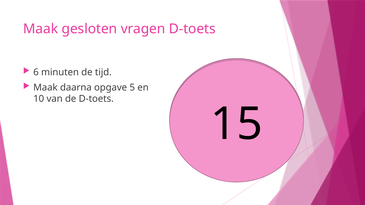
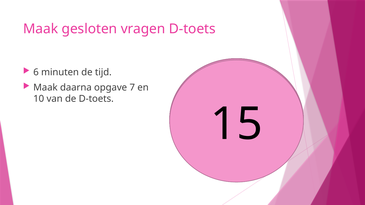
5: 5 -> 7
